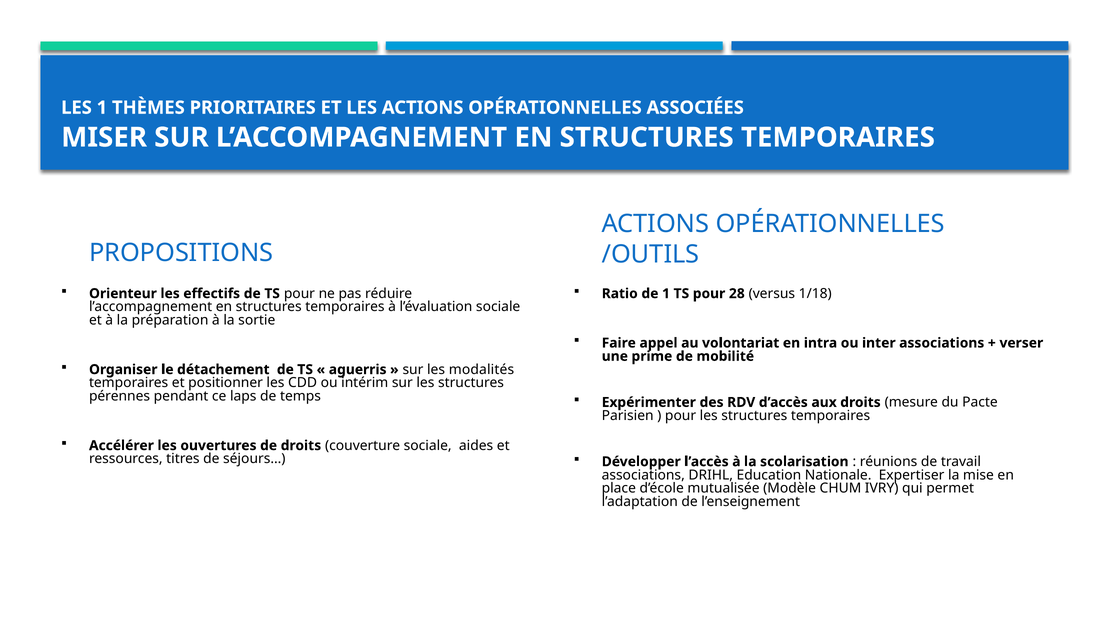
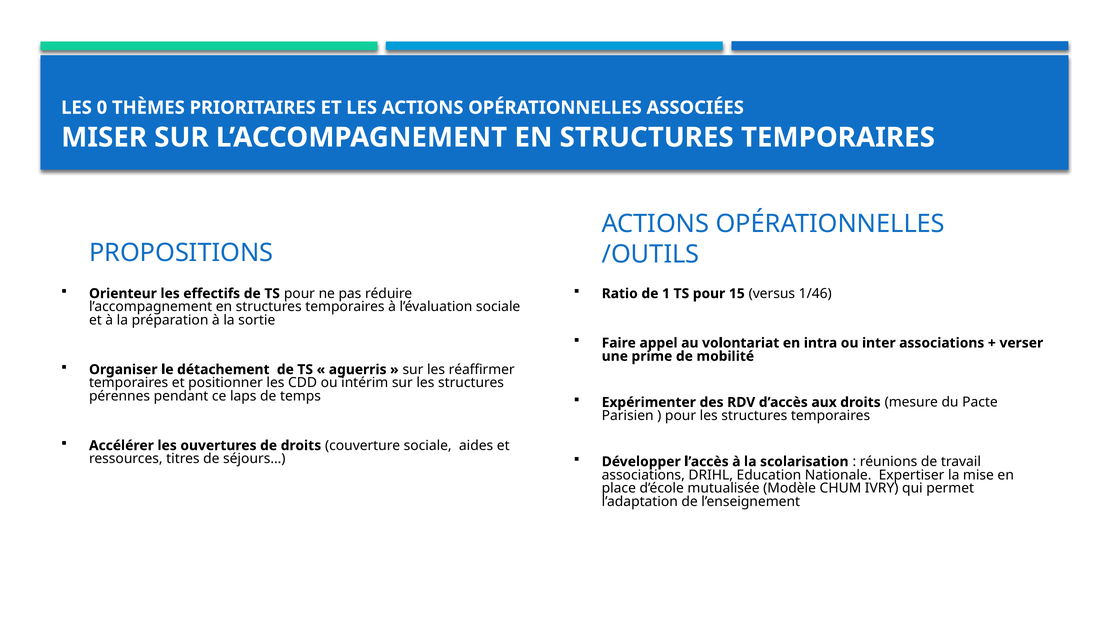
LES 1: 1 -> 0
28: 28 -> 15
1/18: 1/18 -> 1/46
modalités: modalités -> réaffirmer
